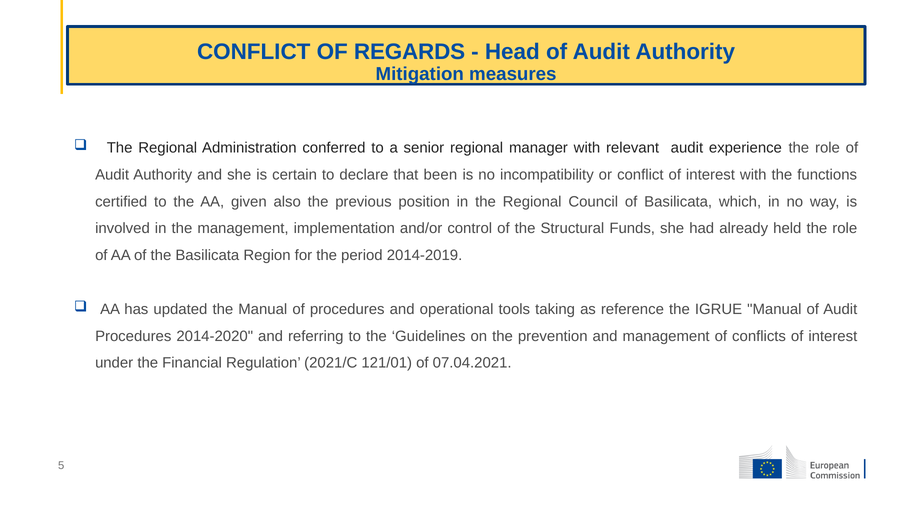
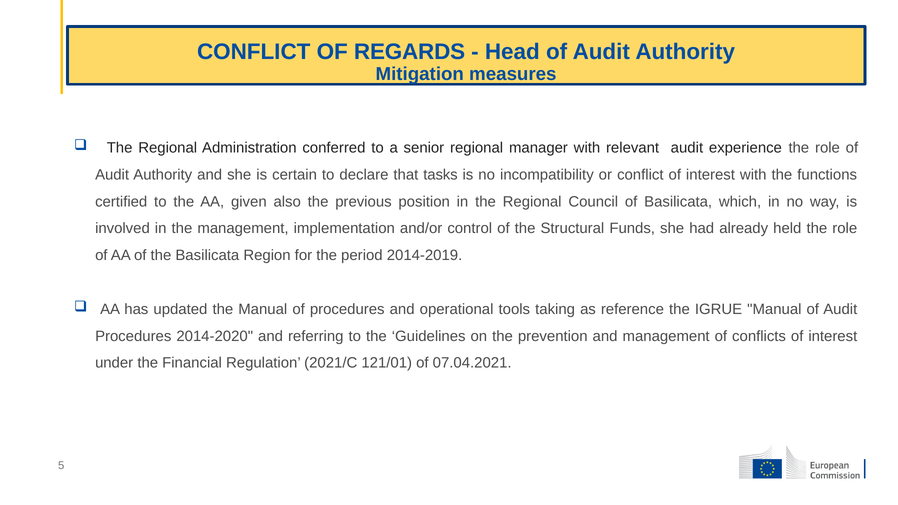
been: been -> tasks
